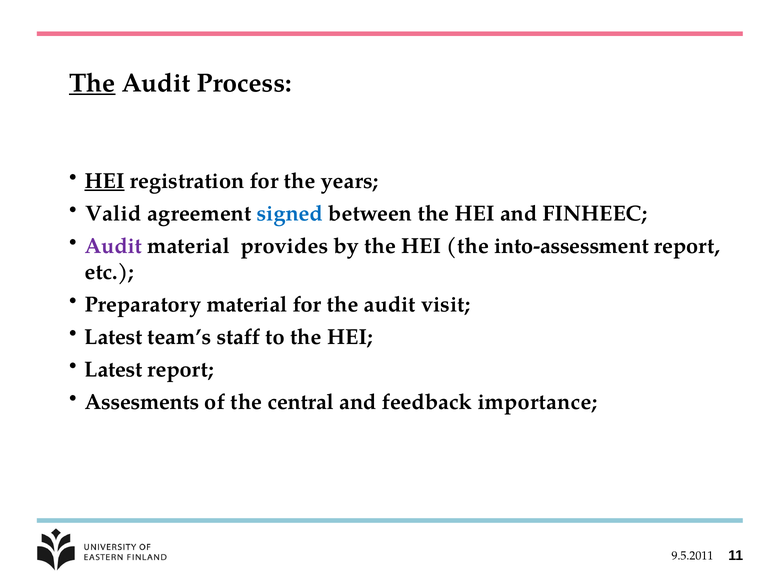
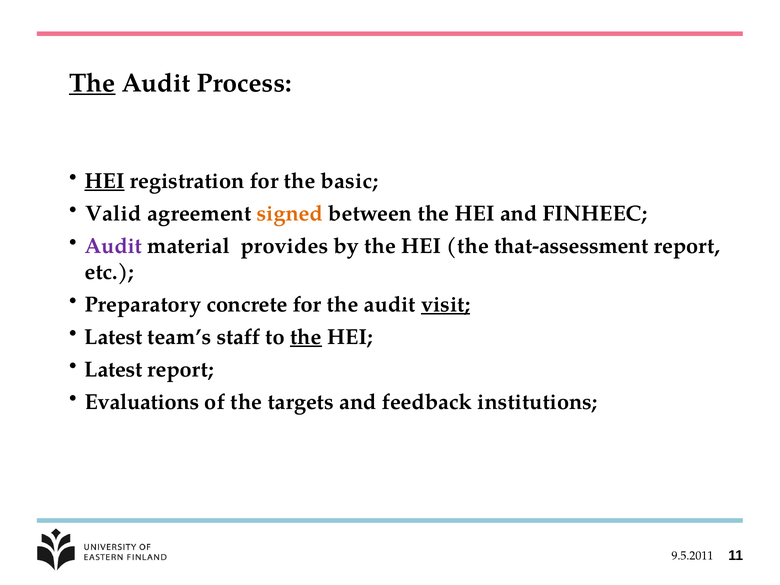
years: years -> basic
signed colour: blue -> orange
into-assessment: into-assessment -> that-assessment
Preparatory material: material -> concrete
visit underline: none -> present
the at (306, 337) underline: none -> present
Assesments: Assesments -> Evaluations
central: central -> targets
importance: importance -> institutions
